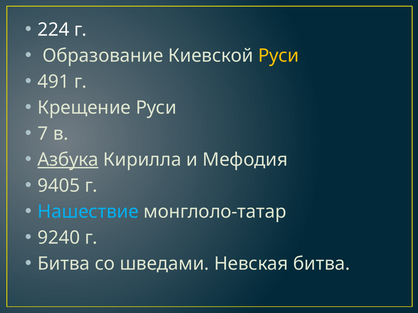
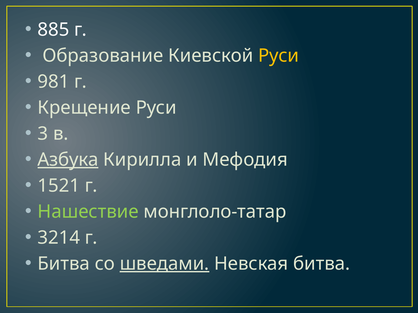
224: 224 -> 885
491: 491 -> 981
7: 7 -> 3
9405: 9405 -> 1521
Нашествие colour: light blue -> light green
9240: 9240 -> 3214
шведами underline: none -> present
